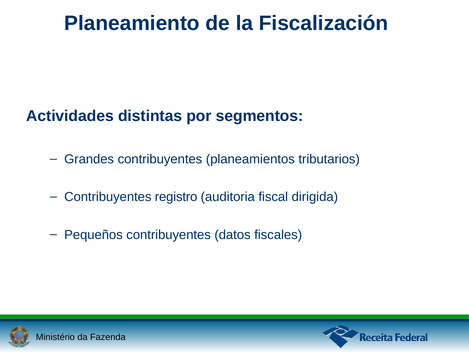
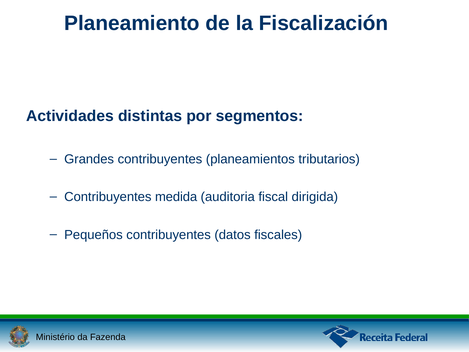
registro: registro -> medida
